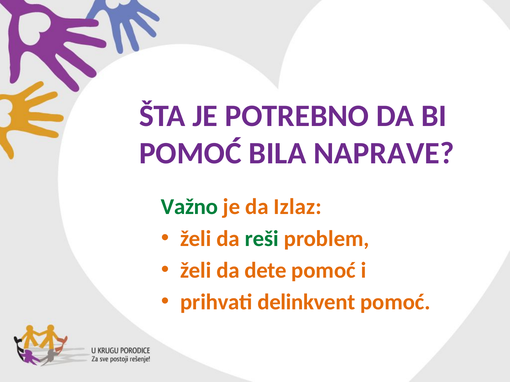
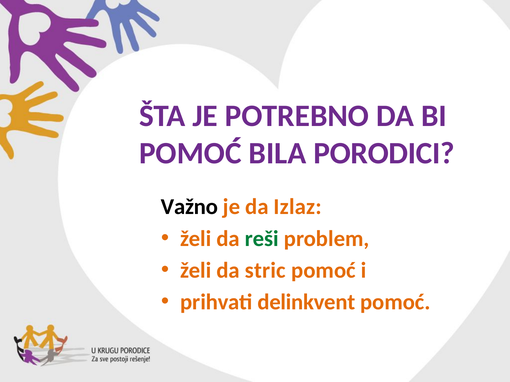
NAPRAVE: NAPRAVE -> PORODICI
Važno colour: green -> black
dete: dete -> stric
